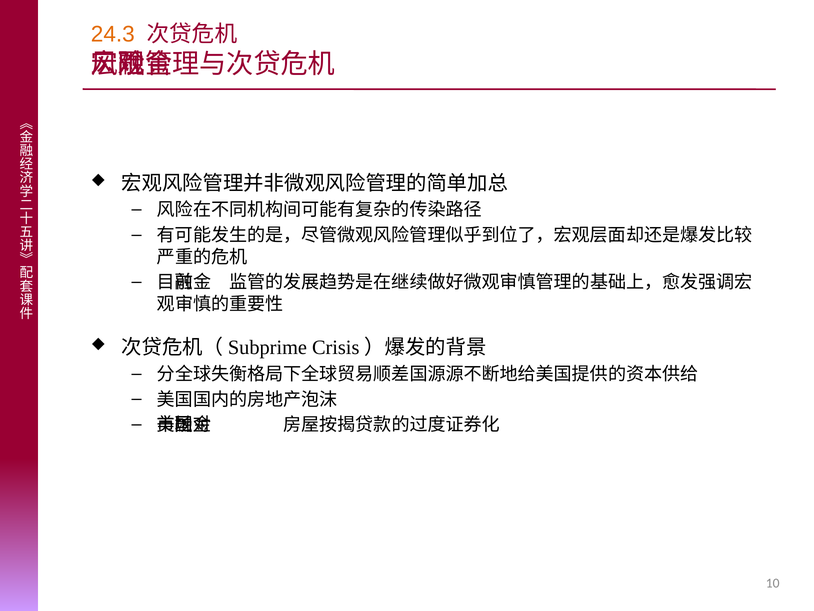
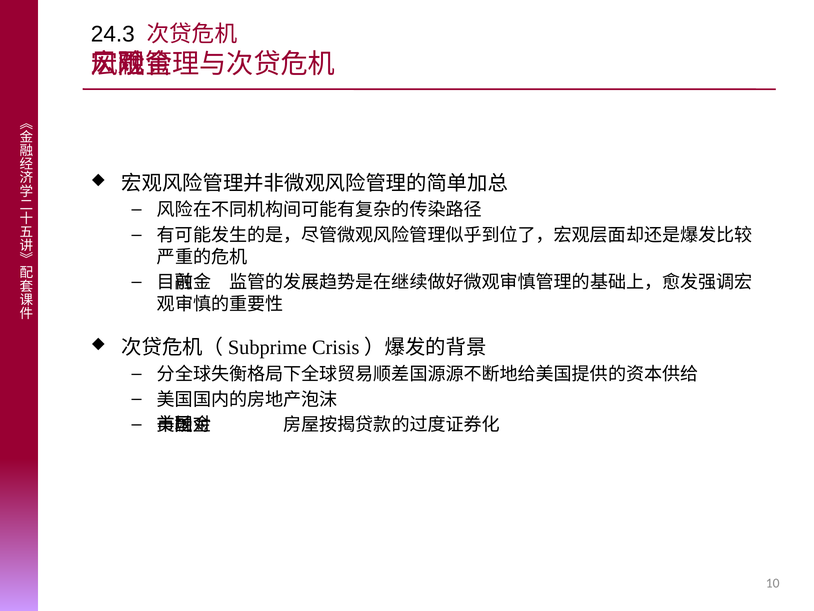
24.3 colour: orange -> black
